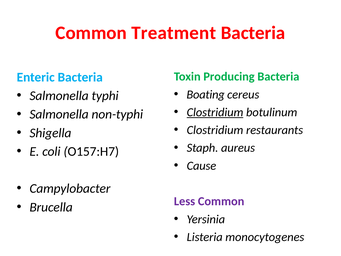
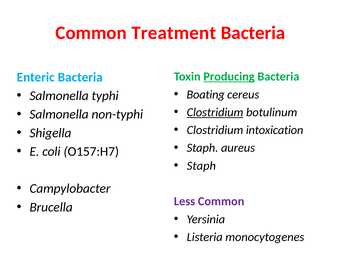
Producing underline: none -> present
restaurants: restaurants -> intoxication
Cause at (201, 166): Cause -> Staph
